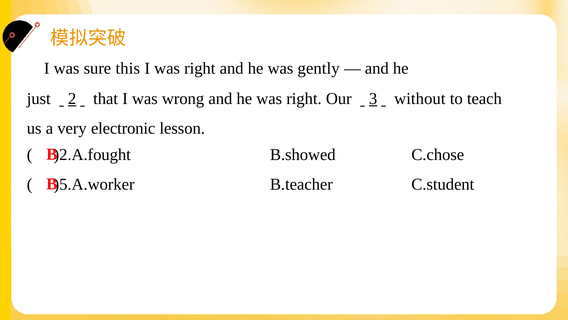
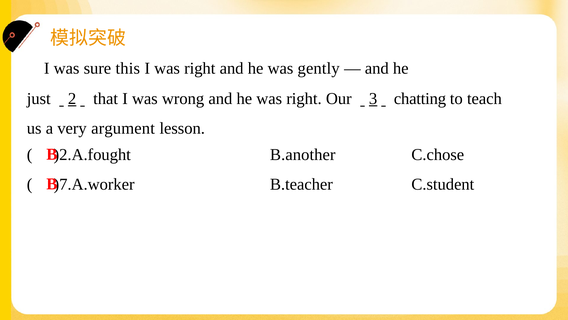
without: without -> chatting
electronic: electronic -> argument
B.showed: B.showed -> B.another
)5.A.worker: )5.A.worker -> )7.A.worker
